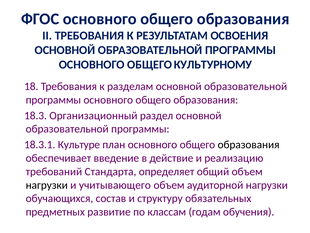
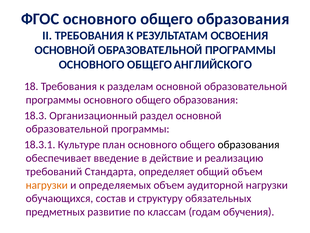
КУЛЬТУРНОМУ: КУЛЬТУРНОМУ -> АНГЛИЙСКОГО
нагрузки at (47, 185) colour: black -> orange
учитывающего: учитывающего -> определяемых
